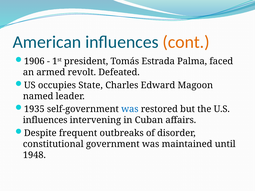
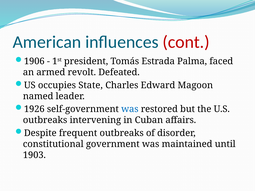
cont colour: orange -> red
1935: 1935 -> 1926
influences at (45, 120): influences -> outbreaks
1948: 1948 -> 1903
